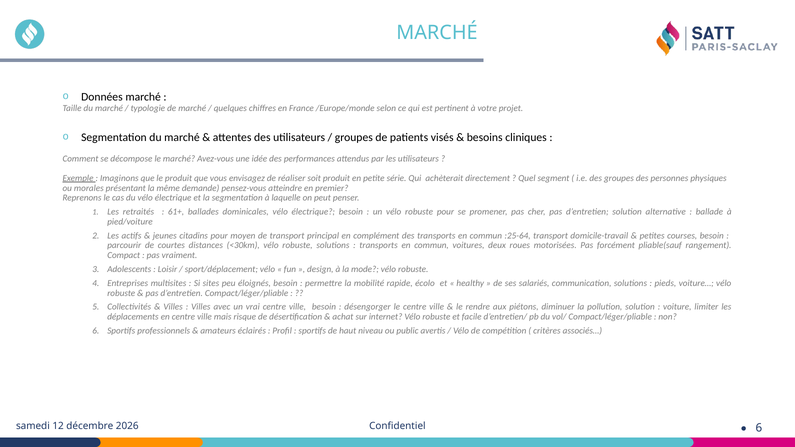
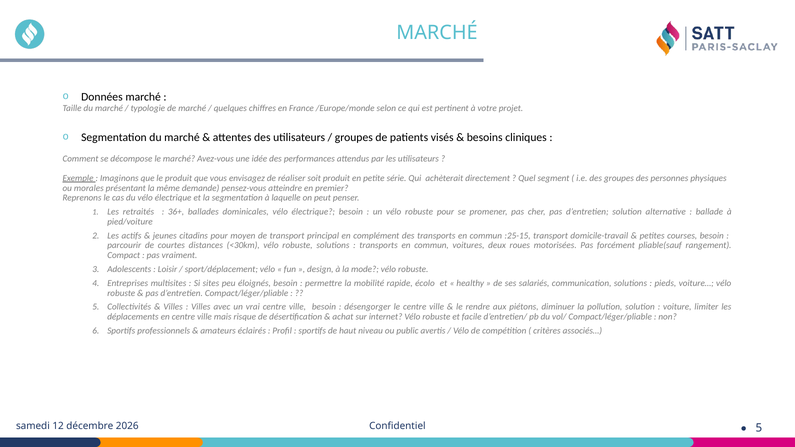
61+: 61+ -> 36+
:25-64: :25-64 -> :25-15
6 at (759, 428): 6 -> 5
